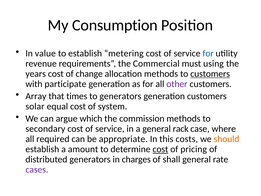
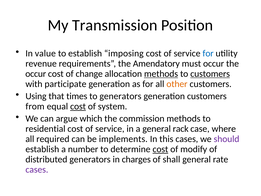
Consumption: Consumption -> Transmission
metering: metering -> imposing
Commercial: Commercial -> Amendatory
must using: using -> occur
years at (36, 74): years -> occur
methods at (161, 74) underline: none -> present
other colour: purple -> orange
Array: Array -> Using
solar: solar -> from
cost at (78, 106) underline: none -> present
secondary: secondary -> residential
appropriate: appropriate -> implements
this costs: costs -> cases
should colour: orange -> purple
amount: amount -> number
pricing: pricing -> modify
